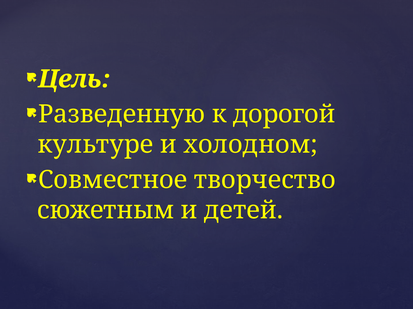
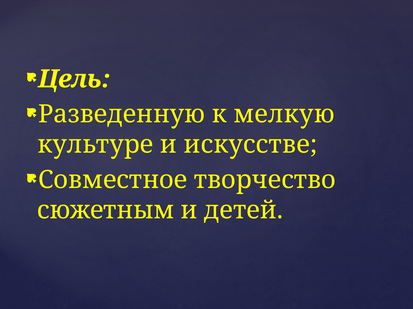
дорогой: дорогой -> мелкую
холодном: холодном -> искусстве
